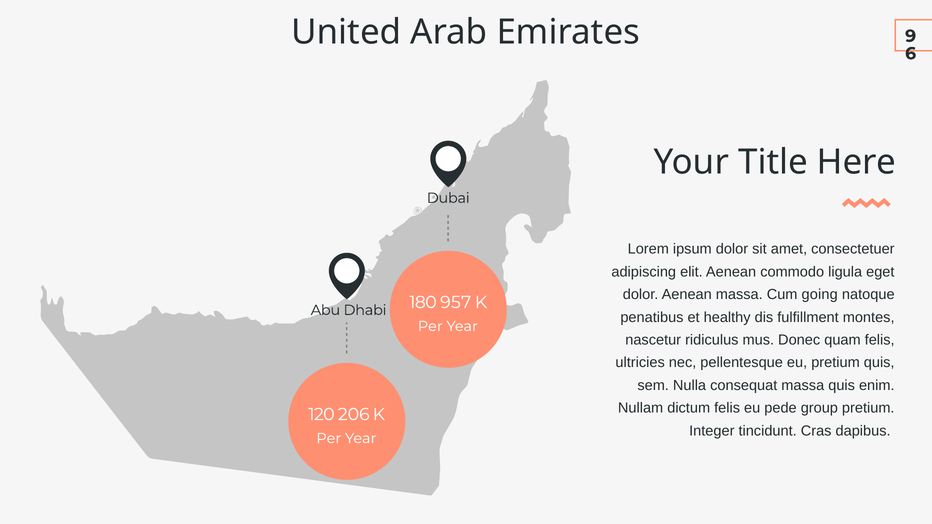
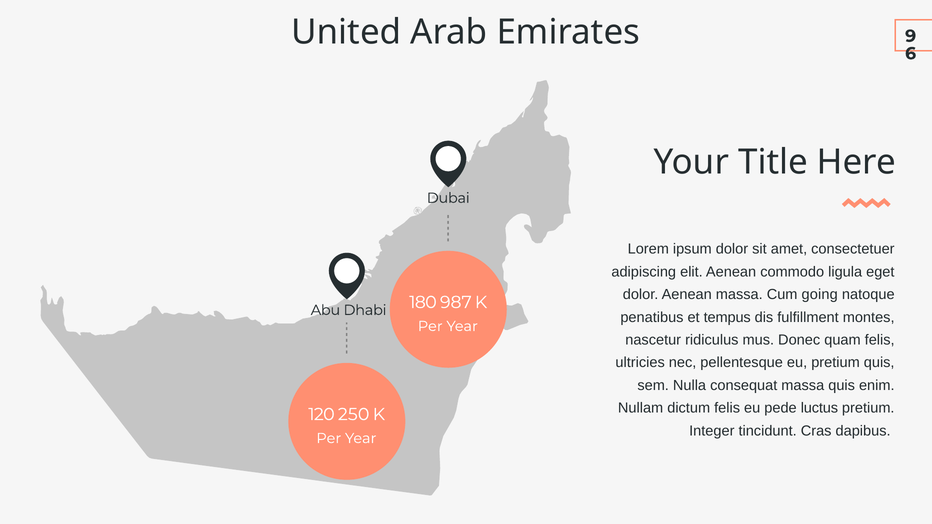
957: 957 -> 987
healthy: healthy -> tempus
group: group -> luctus
206: 206 -> 250
